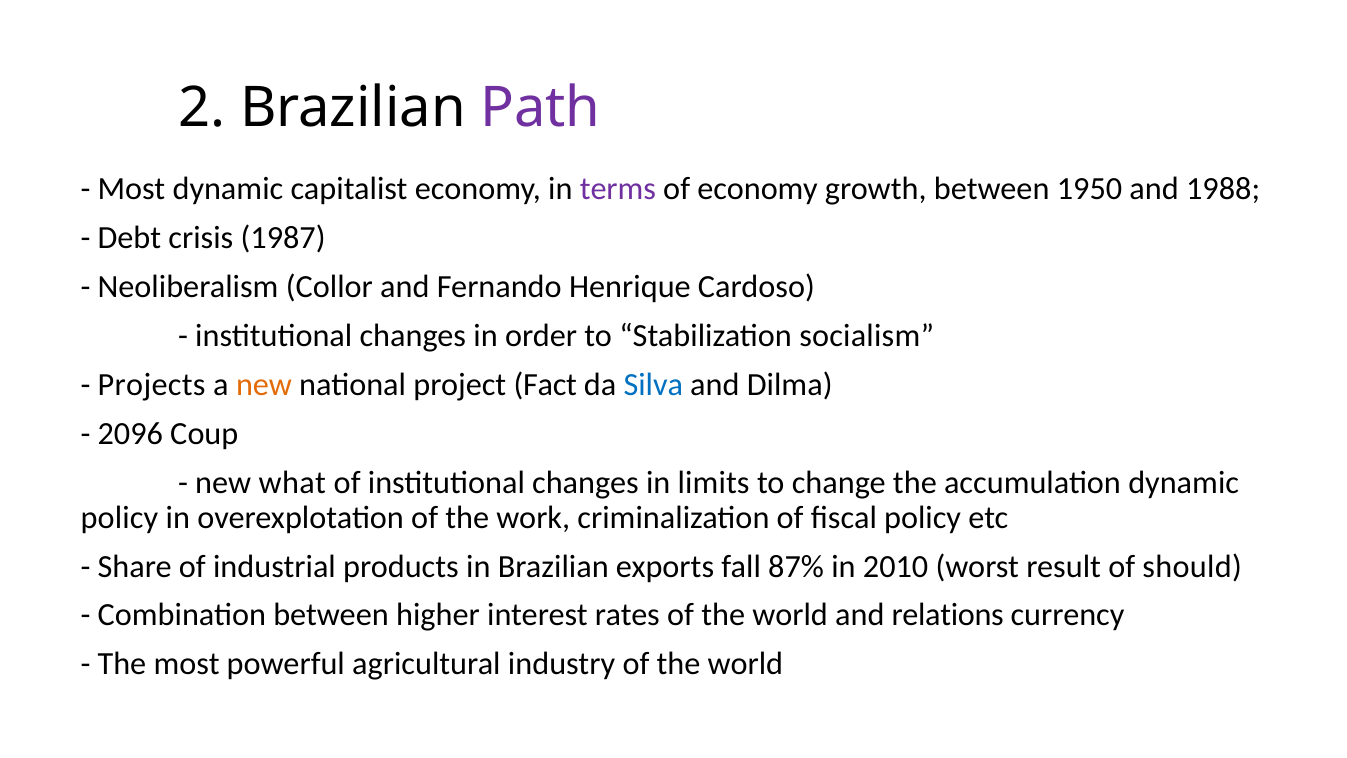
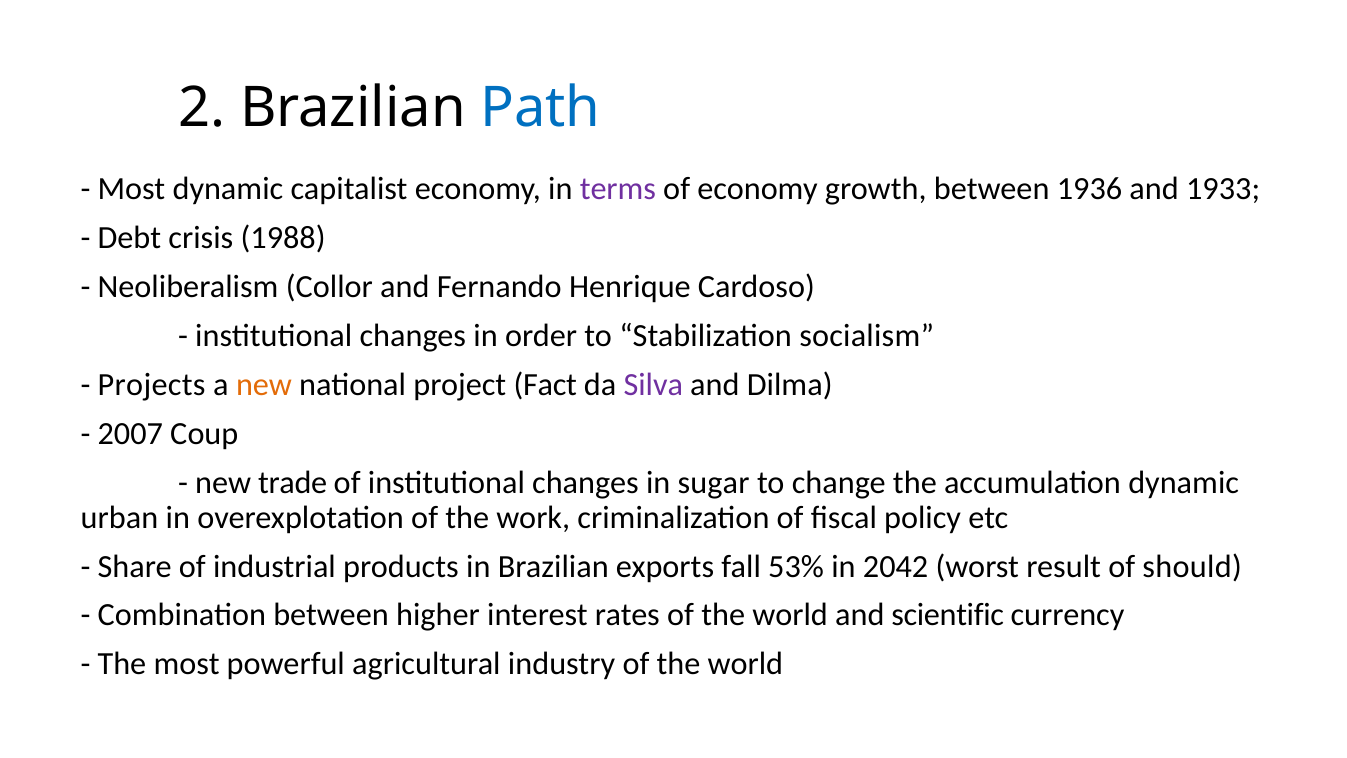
Path colour: purple -> blue
1950: 1950 -> 1936
1988: 1988 -> 1933
1987: 1987 -> 1988
Silva colour: blue -> purple
2096: 2096 -> 2007
what: what -> trade
limits: limits -> sugar
policy at (119, 517): policy -> urban
87%: 87% -> 53%
2010: 2010 -> 2042
relations: relations -> scientific
